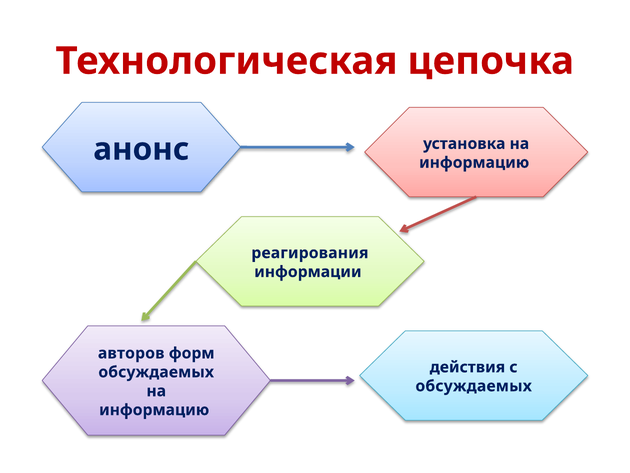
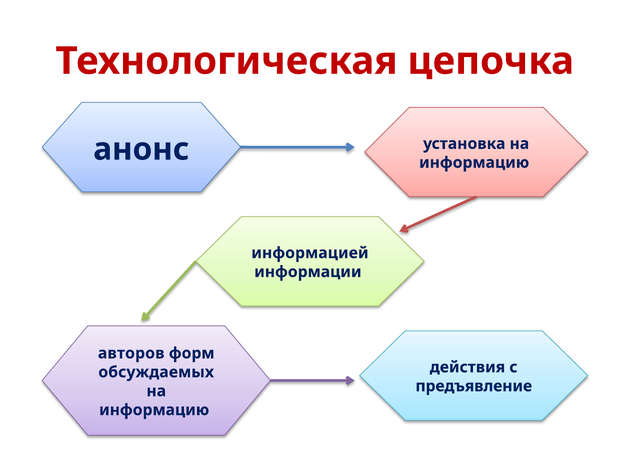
реагирования: реагирования -> информацией
обсуждаемых at (474, 386): обсуждаемых -> предъявление
